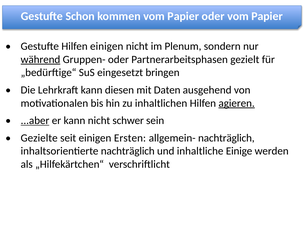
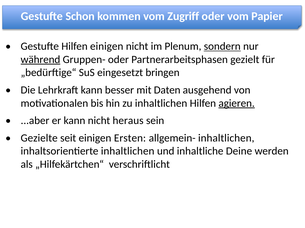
kommen vom Papier: Papier -> Zugriff
sondern underline: none -> present
diesen: diesen -> besser
...aber underline: present -> none
schwer: schwer -> heraus
allgemein- nachträglich: nachträglich -> inhaltlichen
inhaltsorientierte nachträglich: nachträglich -> inhaltlichen
Einige: Einige -> Deine
